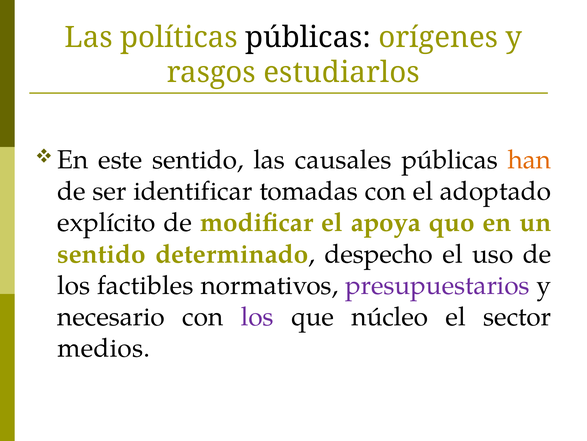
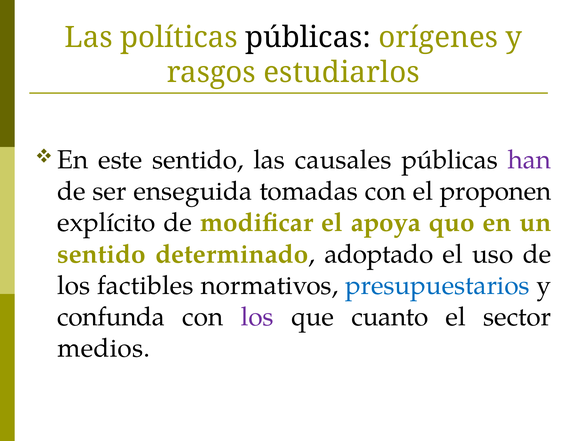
han colour: orange -> purple
identificar: identificar -> enseguida
adoptado: adoptado -> proponen
despecho: despecho -> adoptado
presupuestarios colour: purple -> blue
necesario: necesario -> confunda
núcleo: núcleo -> cuanto
